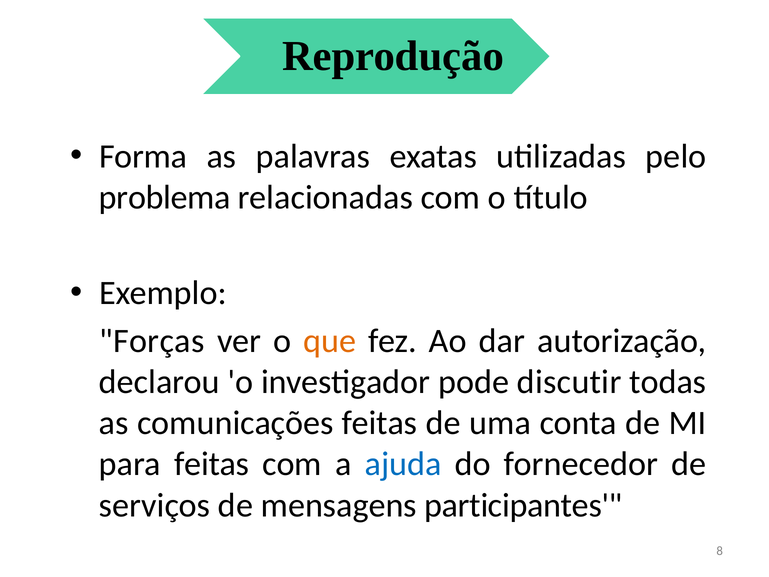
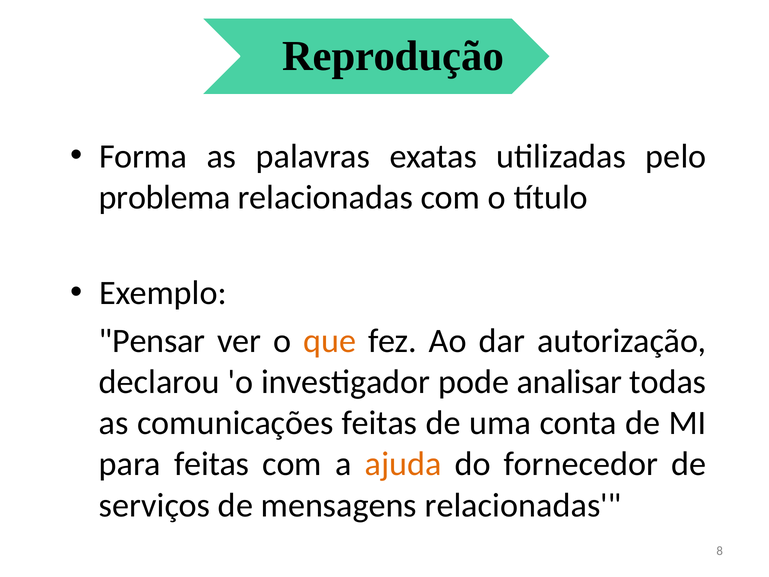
Forças: Forças -> Pensar
discutir: discutir -> analisar
ajuda colour: blue -> orange
mensagens participantes: participantes -> relacionadas
